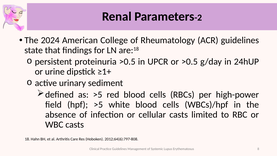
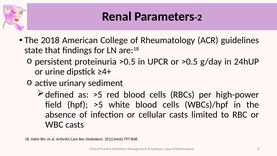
2024: 2024 -> 2018
≥1+: ≥1+ -> ≥4+
